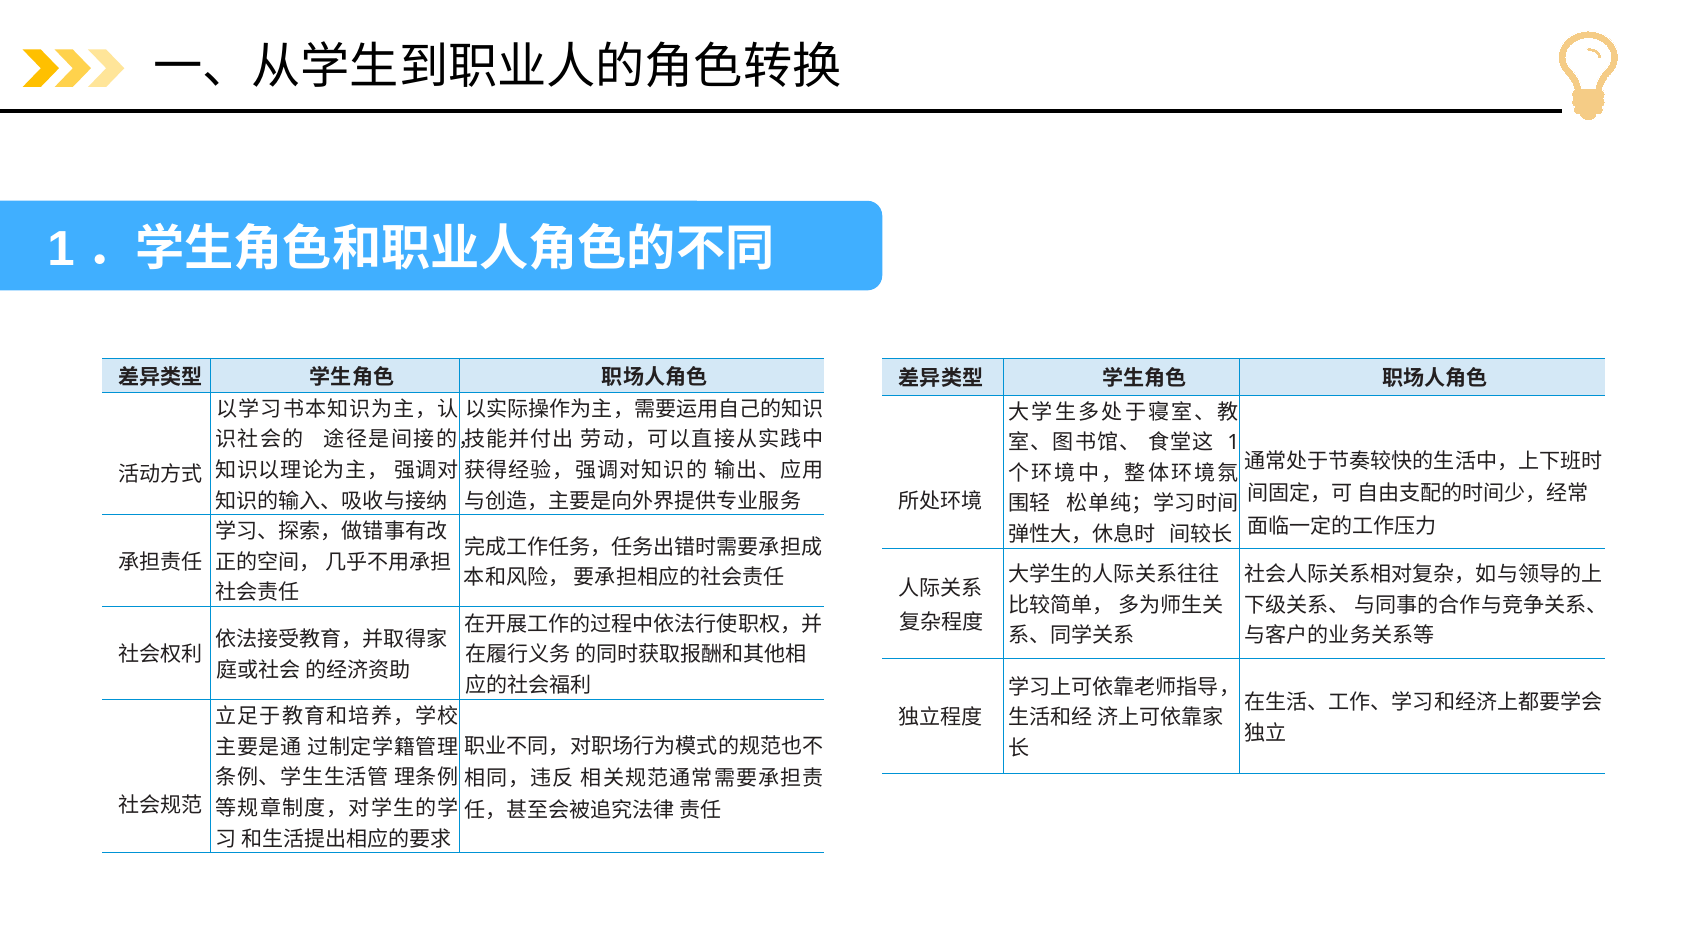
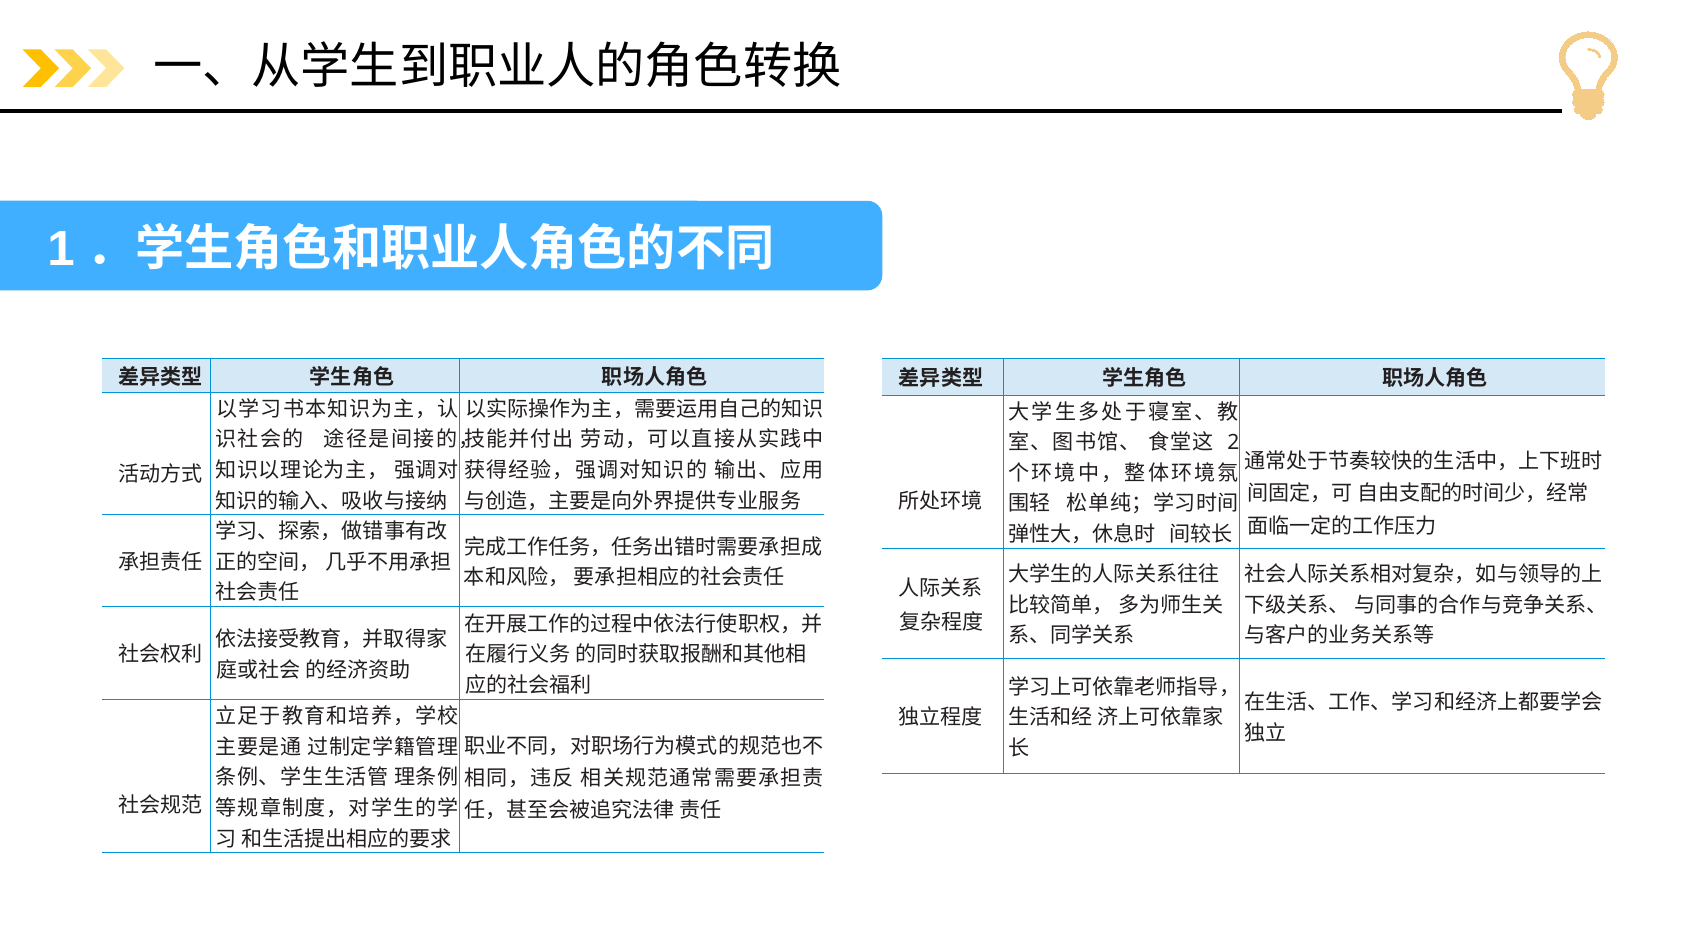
1 at (1233, 443): 1 -> 2
